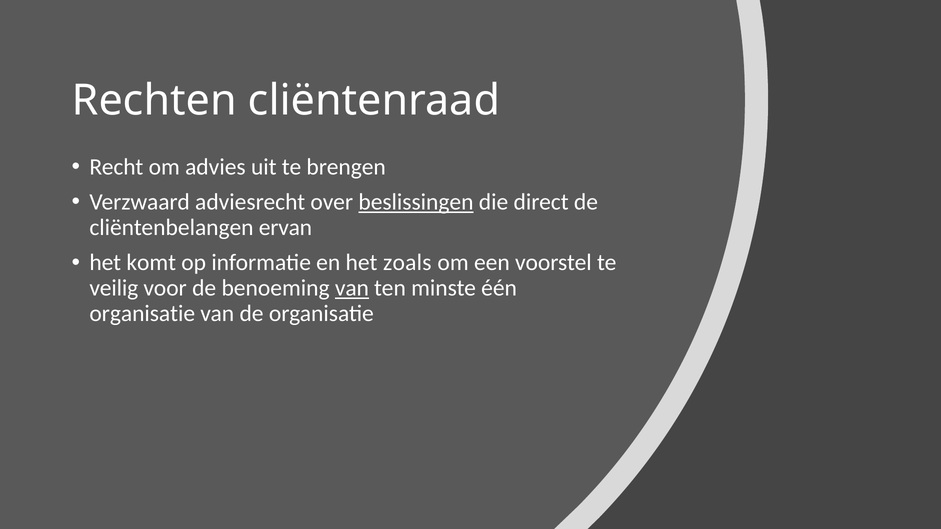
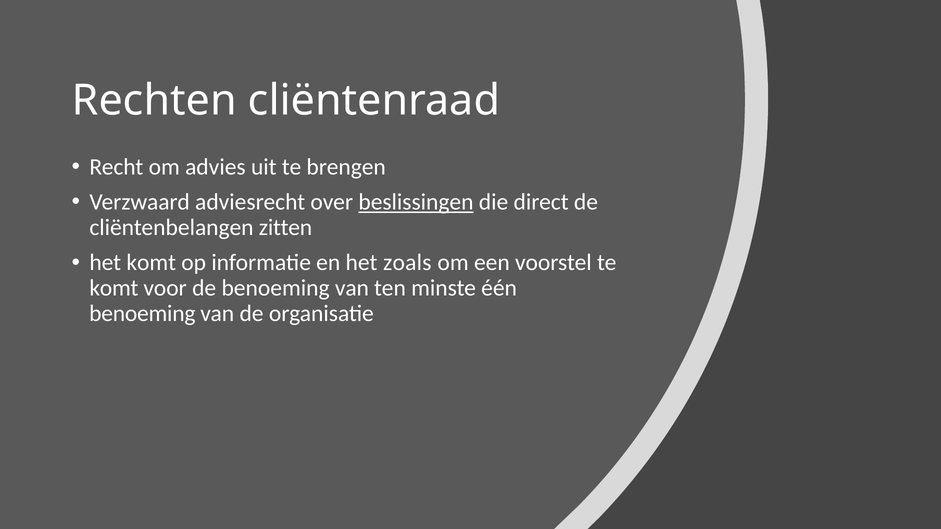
ervan: ervan -> zitten
veilig at (114, 288): veilig -> komt
van at (352, 288) underline: present -> none
organisatie at (142, 314): organisatie -> benoeming
